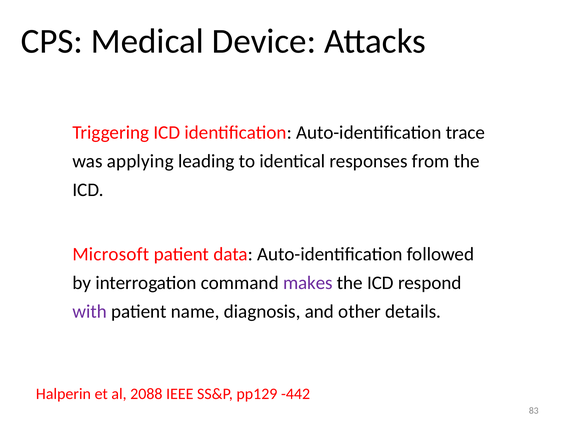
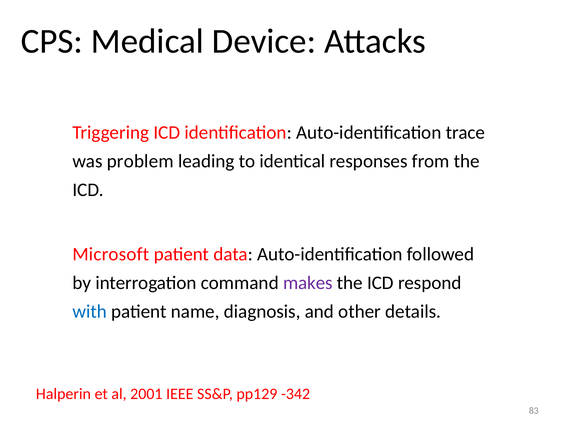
applying: applying -> problem
with colour: purple -> blue
2088: 2088 -> 2001
-442: -442 -> -342
